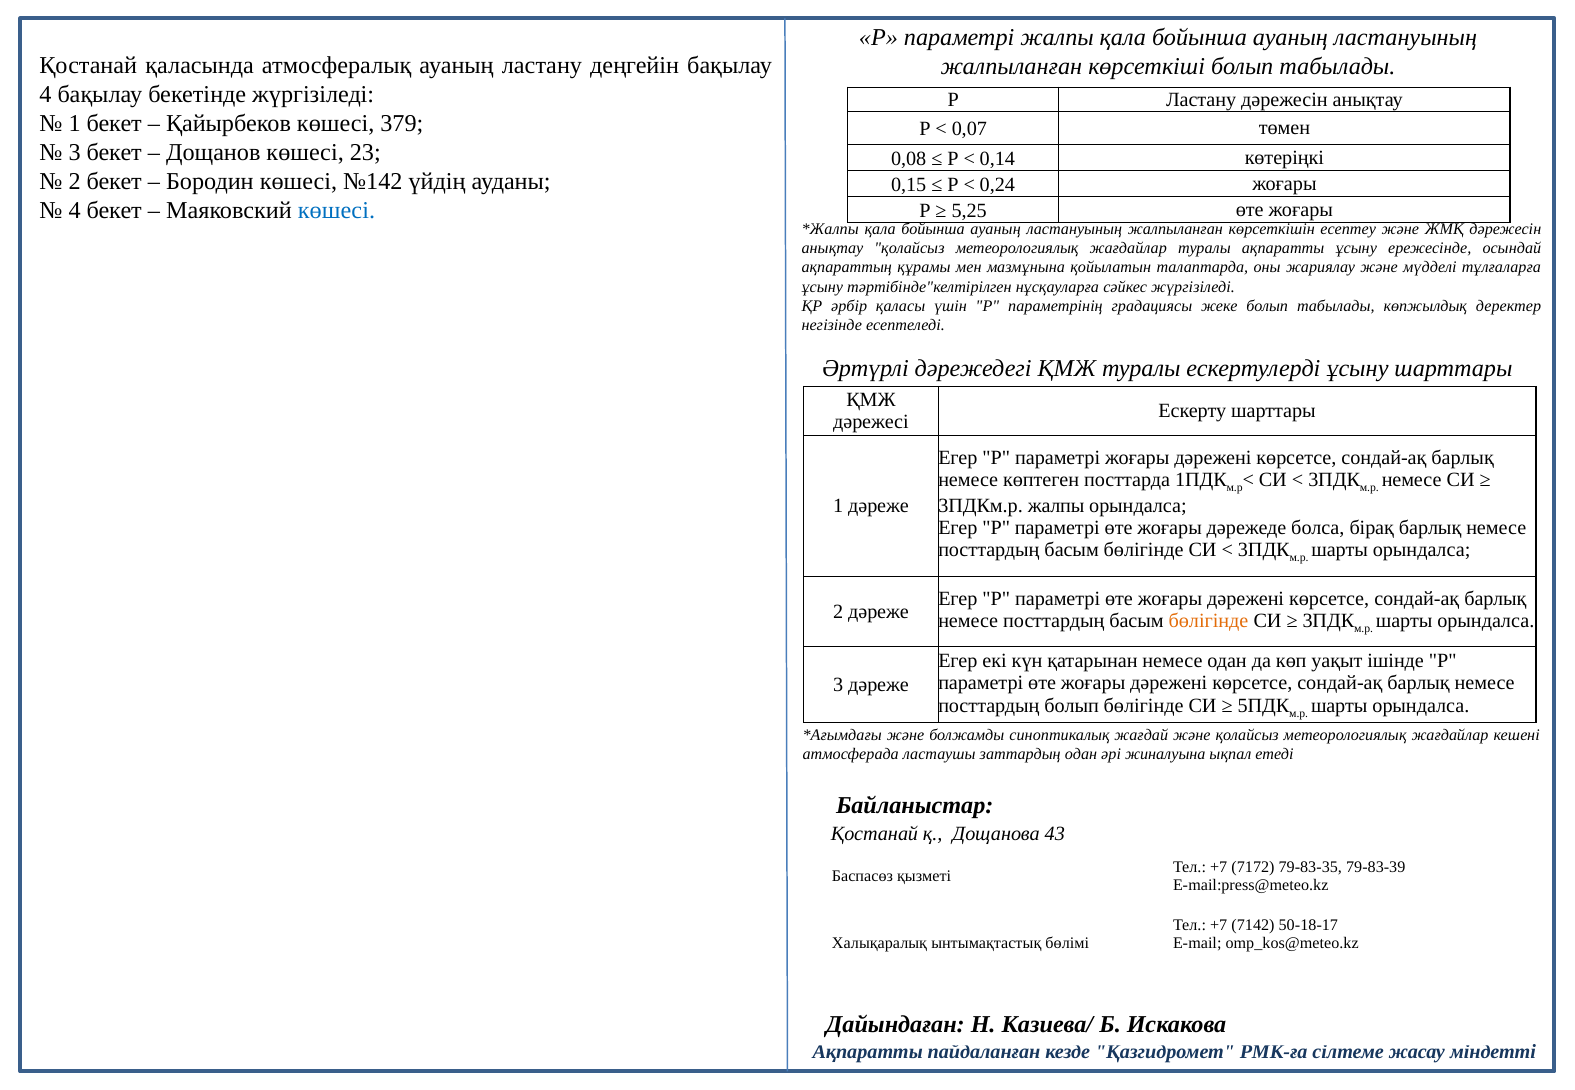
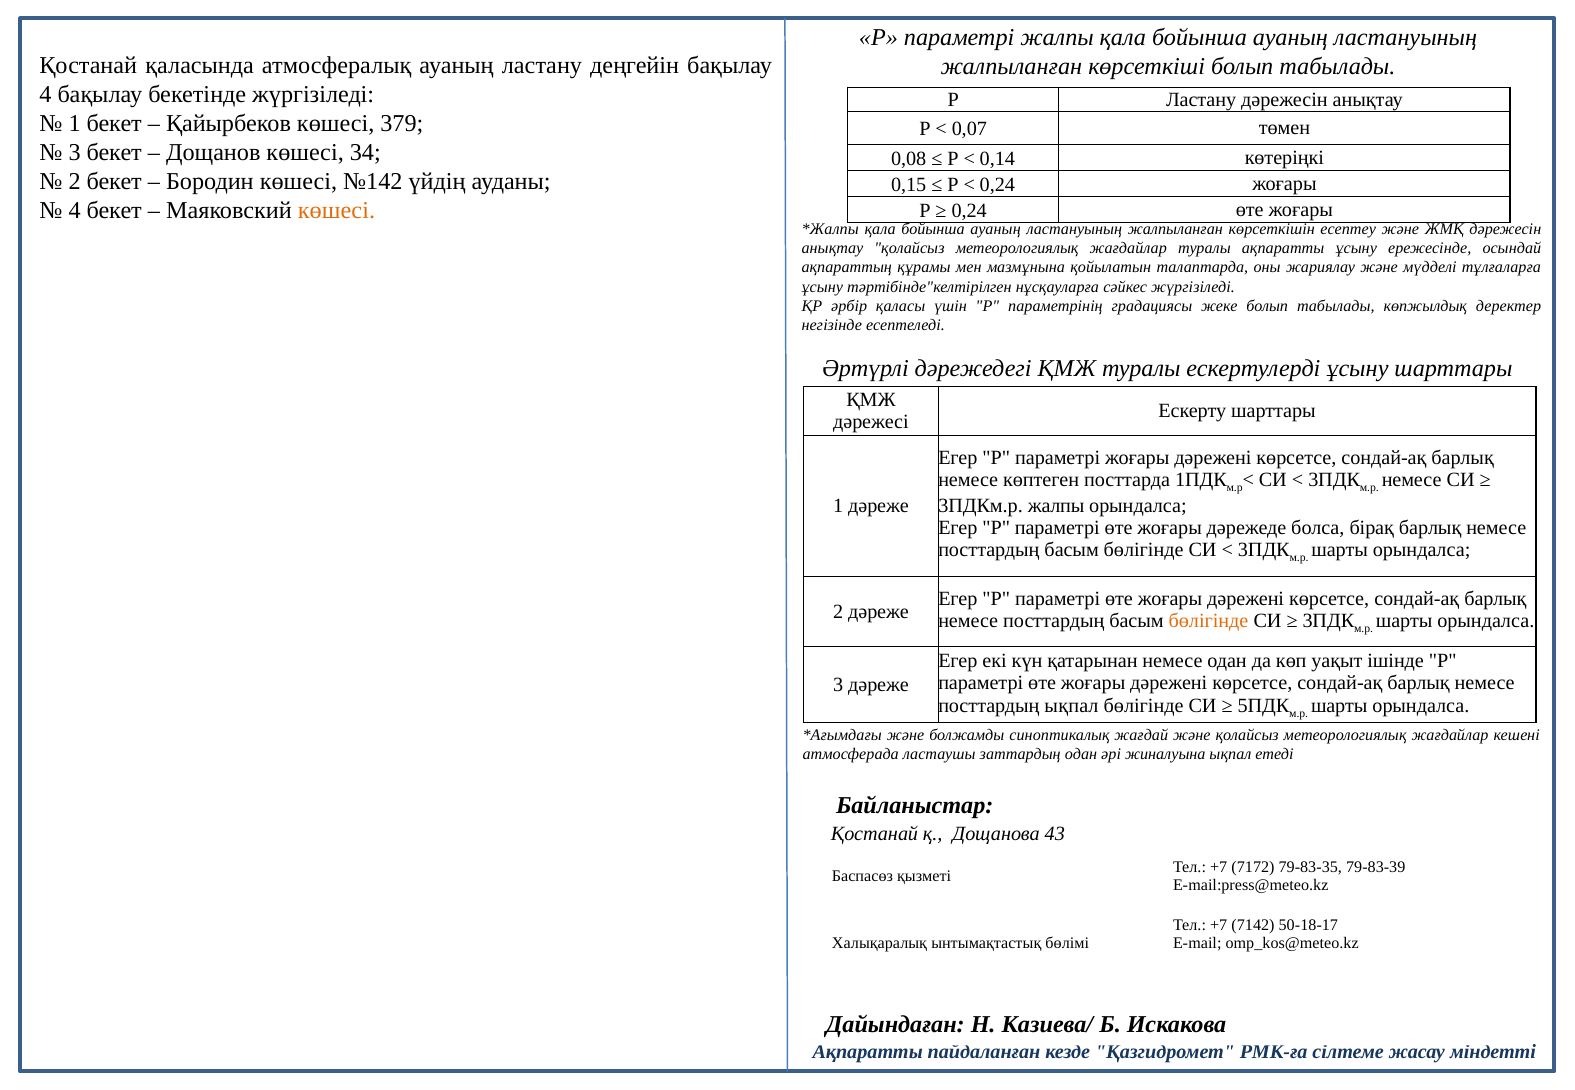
23: 23 -> 34
көшесі at (336, 211) colour: blue -> orange
5,25 at (969, 210): 5,25 -> 0,24
посттардың болып: болып -> ықпал
